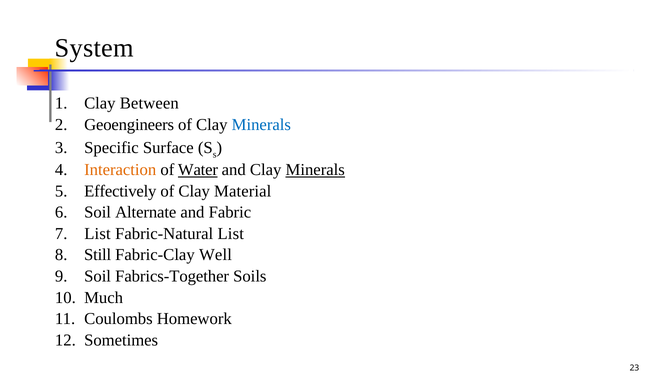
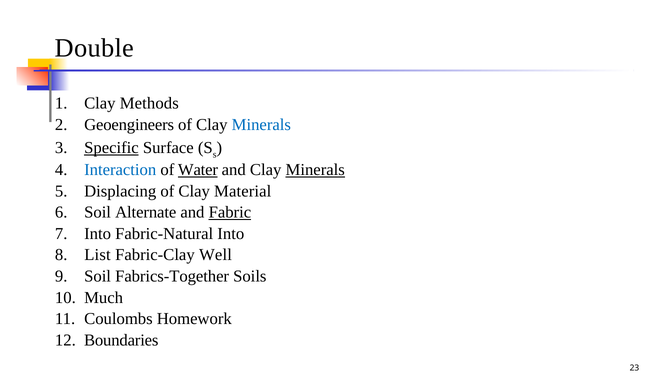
System: System -> Double
Between: Between -> Methods
Specific underline: none -> present
Interaction colour: orange -> blue
Effectively: Effectively -> Displacing
Fabric underline: none -> present
List at (97, 234): List -> Into
Fabric-Natural List: List -> Into
Still: Still -> List
Sometimes: Sometimes -> Boundaries
